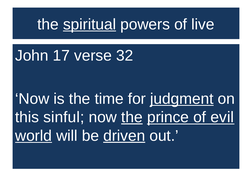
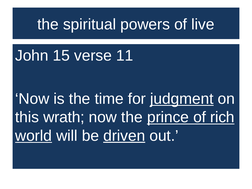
spiritual underline: present -> none
17: 17 -> 15
32: 32 -> 11
sinful: sinful -> wrath
the at (132, 117) underline: present -> none
evil: evil -> rich
